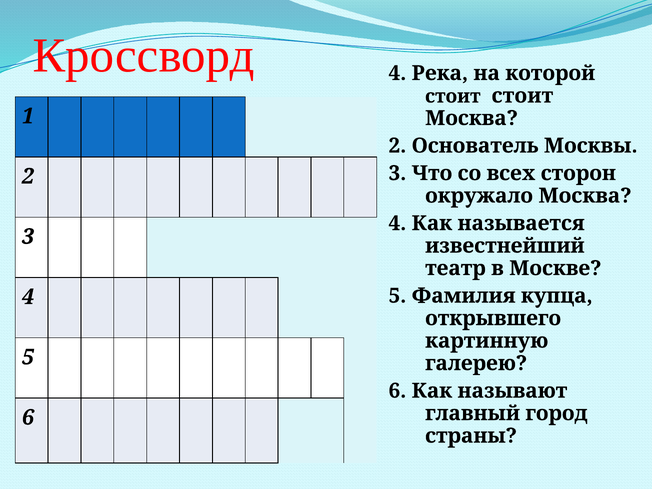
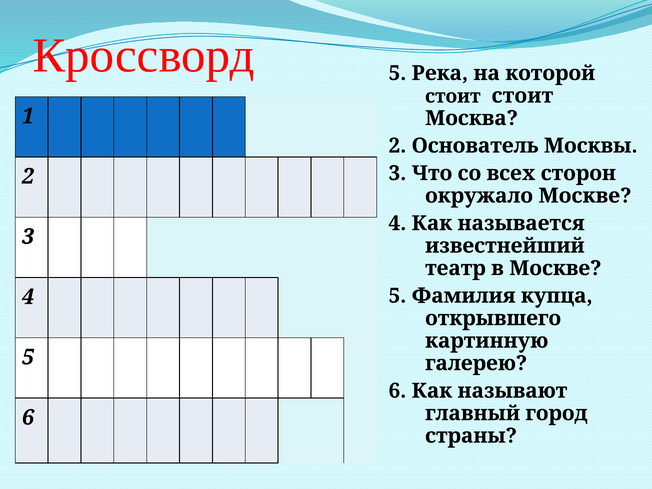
Кроссворд 4: 4 -> 5
окружало Москва: Москва -> Москве
